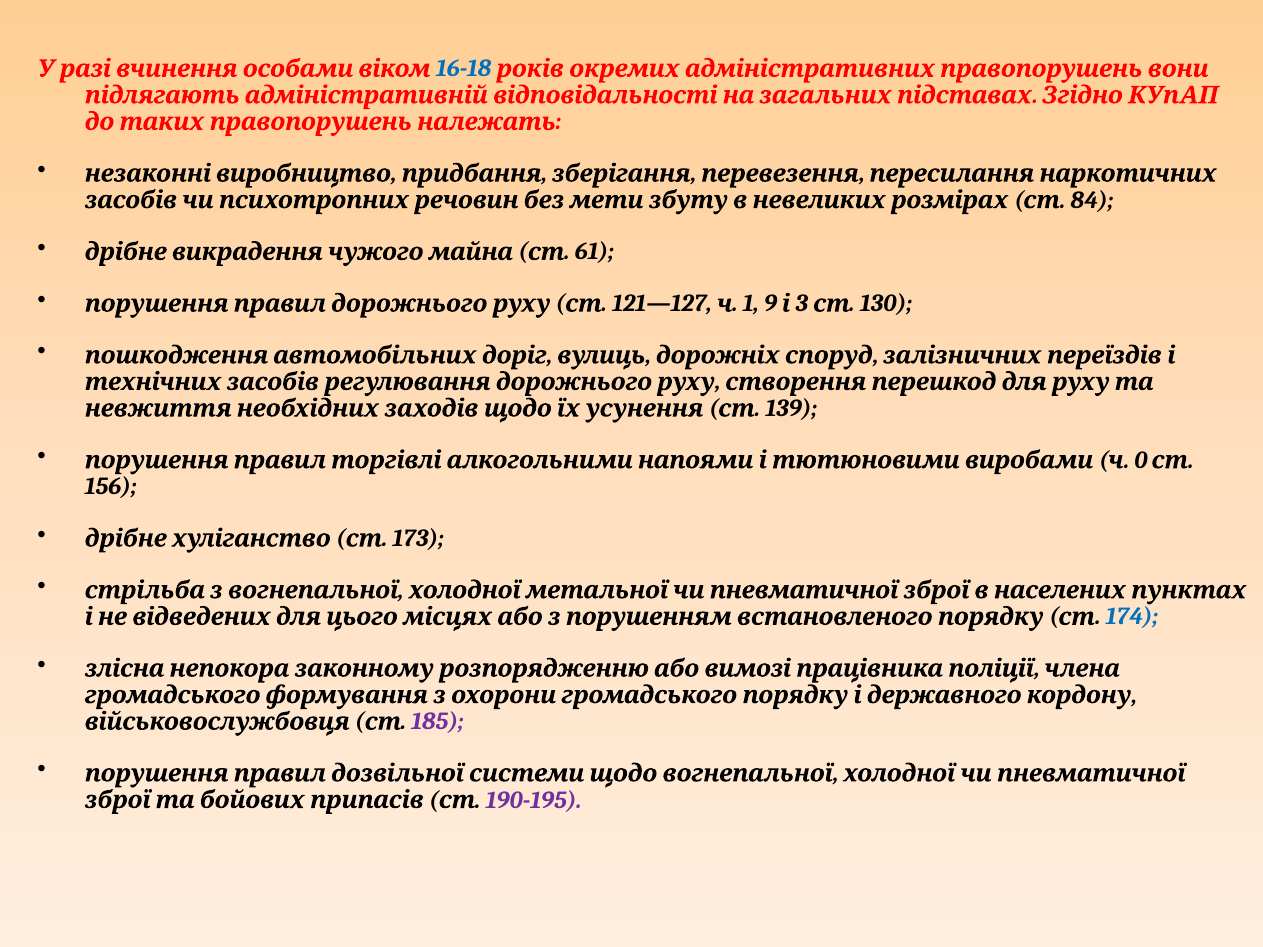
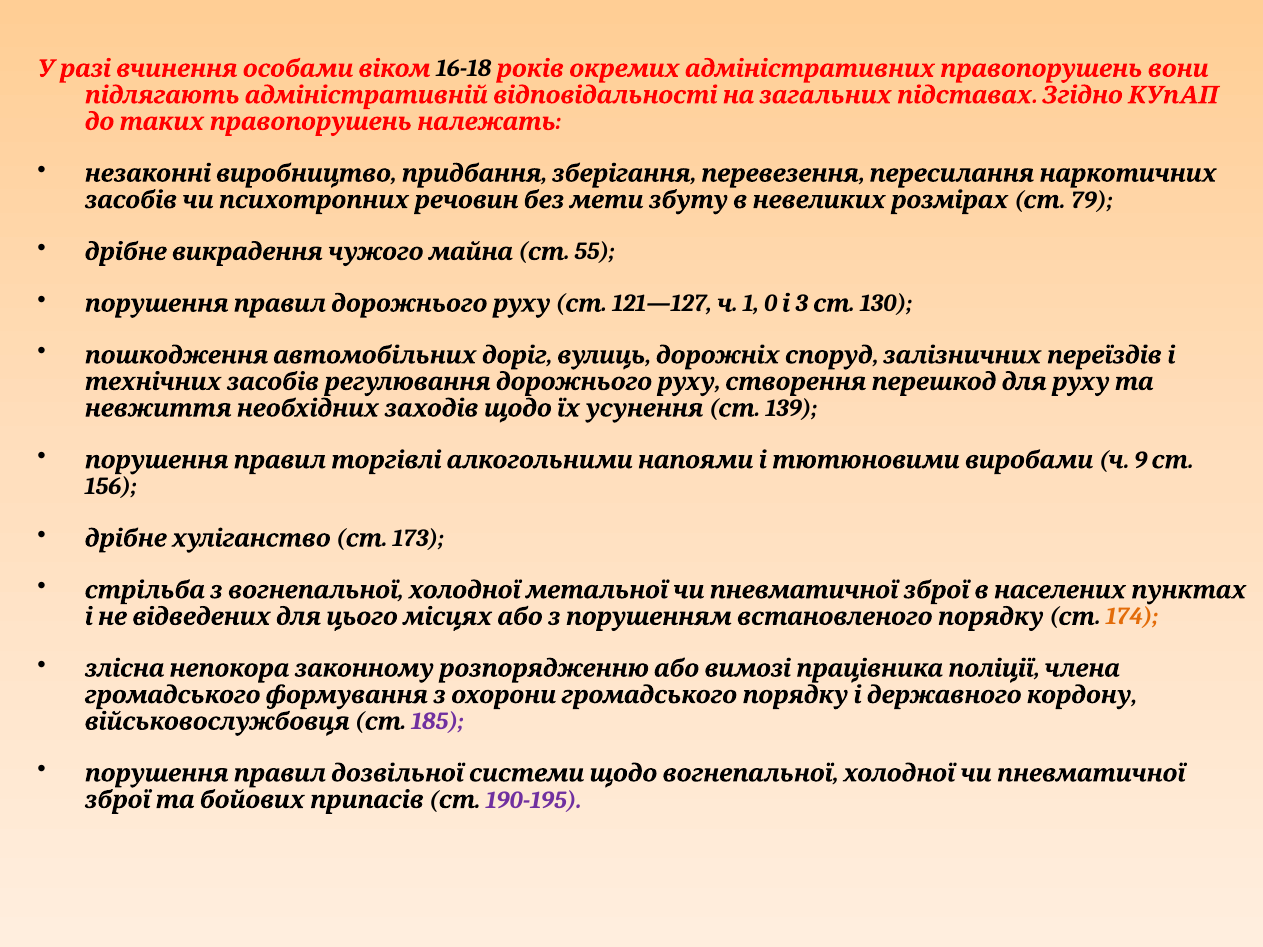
16-18 colour: blue -> black
84: 84 -> 79
61: 61 -> 55
9: 9 -> 0
0: 0 -> 9
174 colour: blue -> orange
